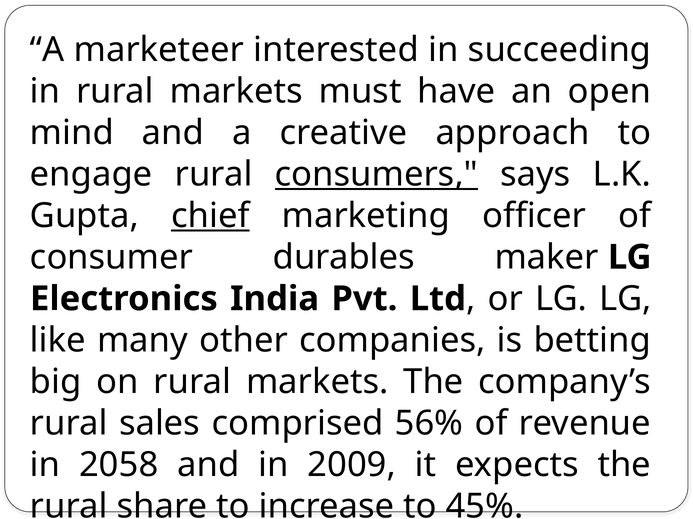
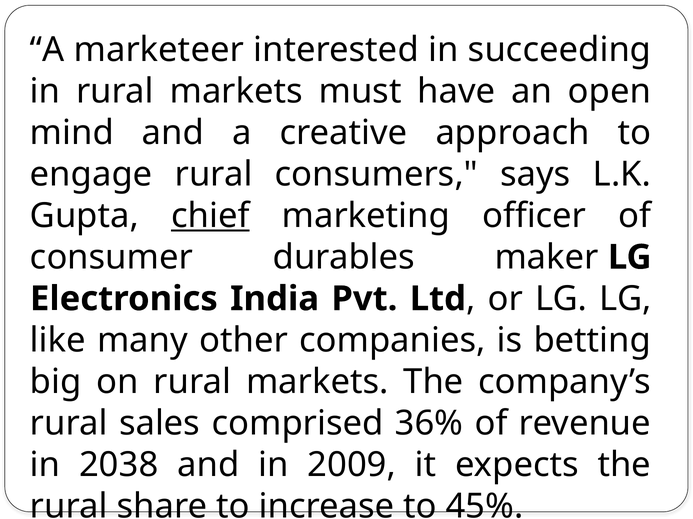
consumers underline: present -> none
56%: 56% -> 36%
2058: 2058 -> 2038
